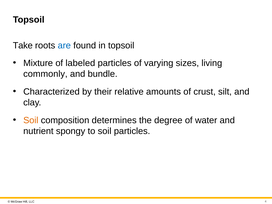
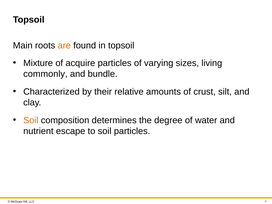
Take: Take -> Main
are colour: blue -> orange
labeled: labeled -> acquire
spongy: spongy -> escape
